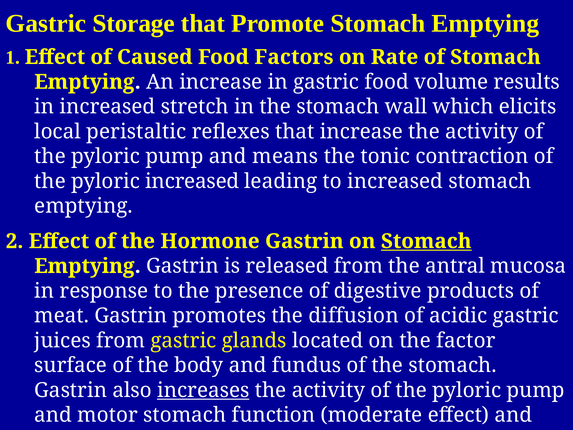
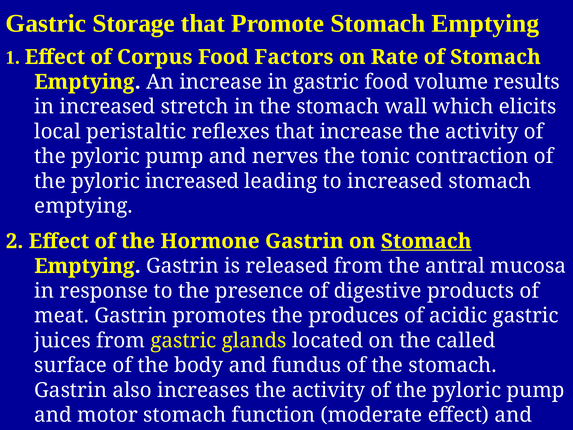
Caused: Caused -> Corpus
means: means -> nerves
diffusion: diffusion -> produces
factor: factor -> called
increases underline: present -> none
